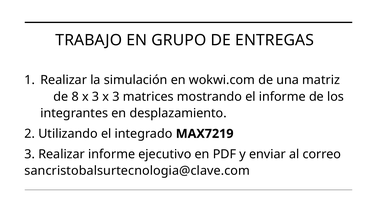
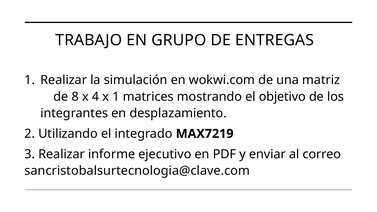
8 x 3: 3 -> 4
3 at (116, 97): 3 -> 1
el informe: informe -> objetivo
